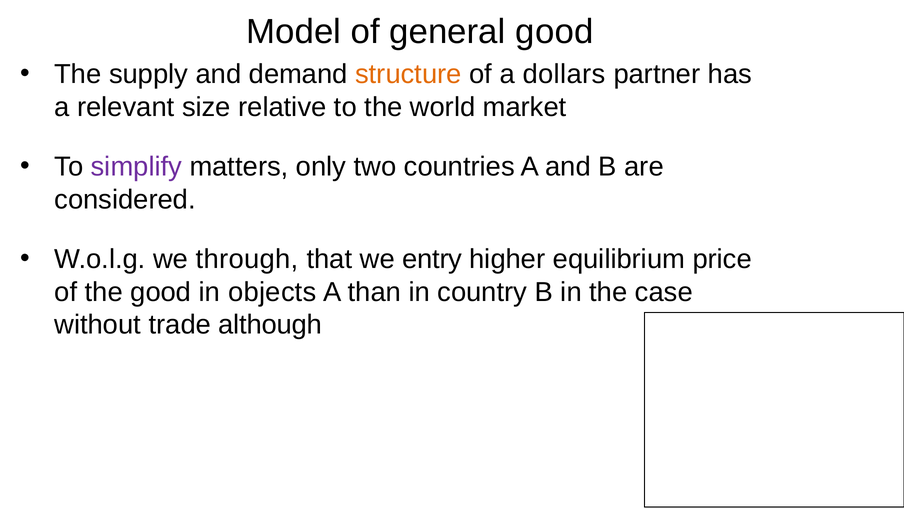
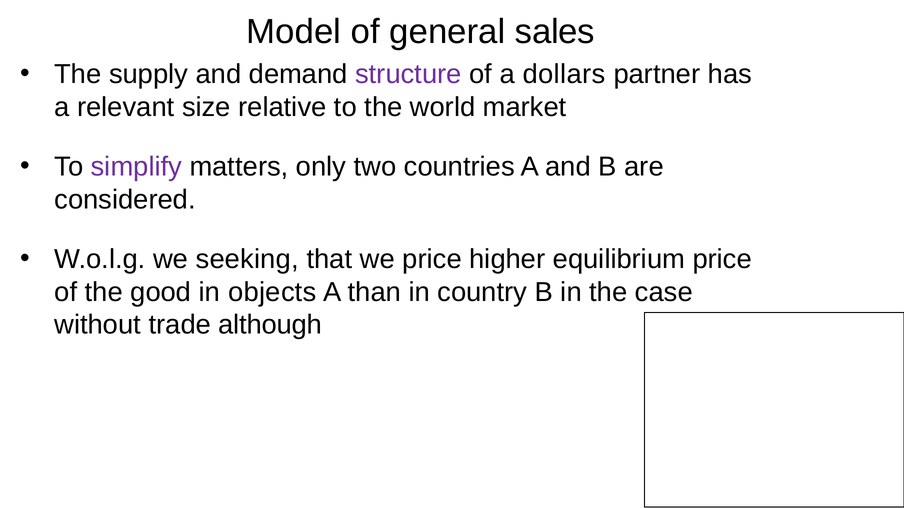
general good: good -> sales
structure colour: orange -> purple
through: through -> seeking
we entry: entry -> price
